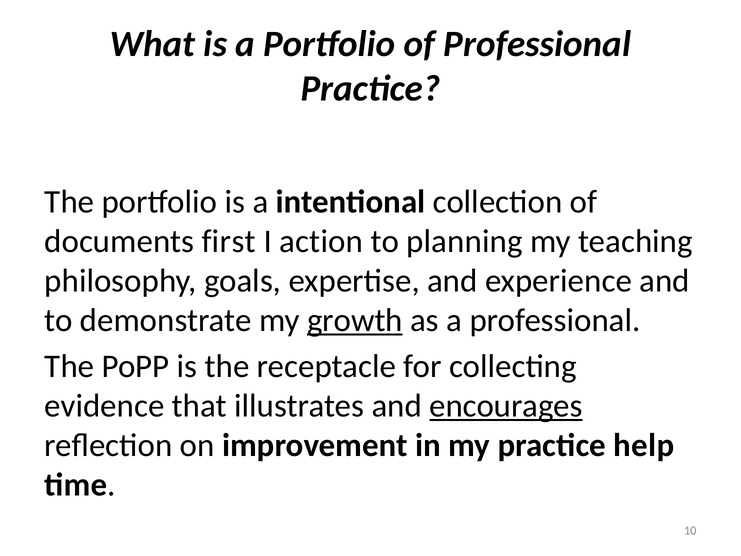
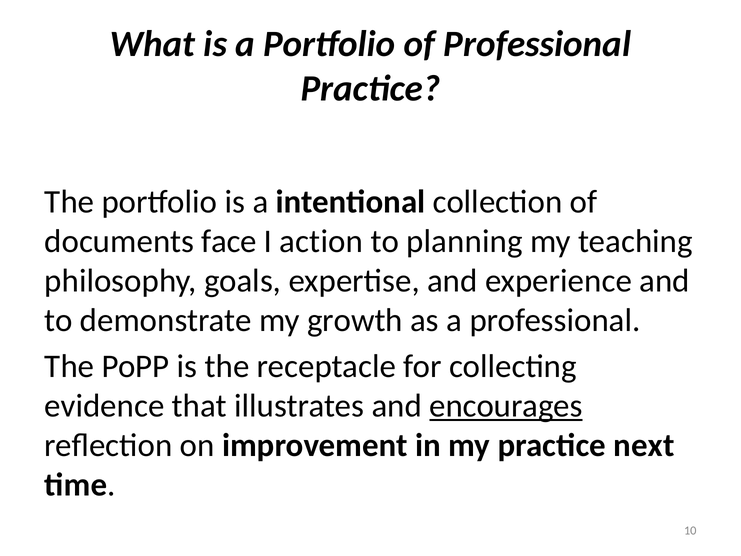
first: first -> face
growth underline: present -> none
help: help -> next
